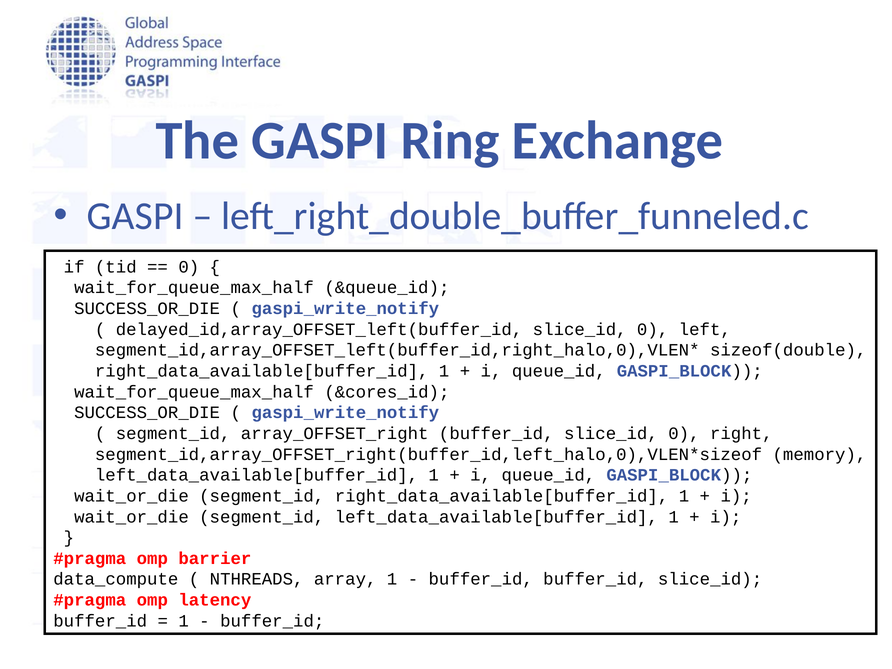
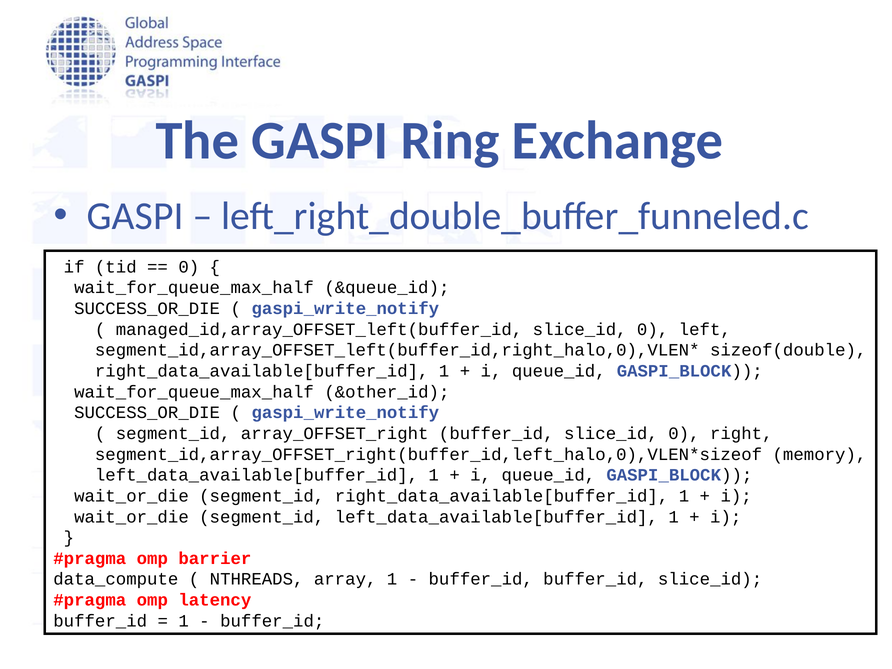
delayed_id,array_OFFSET_left(buffer_id: delayed_id,array_OFFSET_left(buffer_id -> managed_id,array_OFFSET_left(buffer_id
&cores_id: &cores_id -> &other_id
